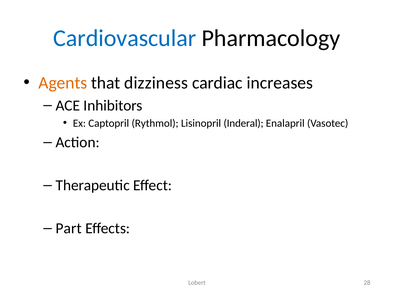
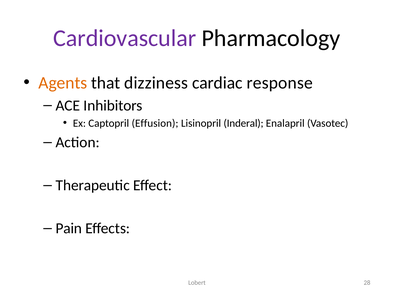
Cardiovascular colour: blue -> purple
increases: increases -> response
Rythmol: Rythmol -> Effusion
Part: Part -> Pain
